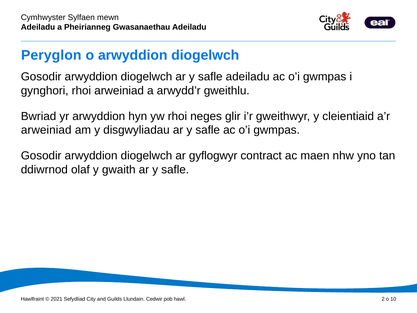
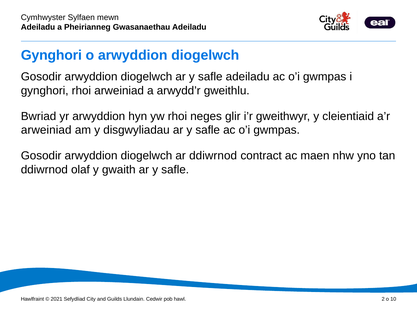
Peryglon at (51, 55): Peryglon -> Gynghori
ar gyflogwyr: gyflogwyr -> ddiwrnod
